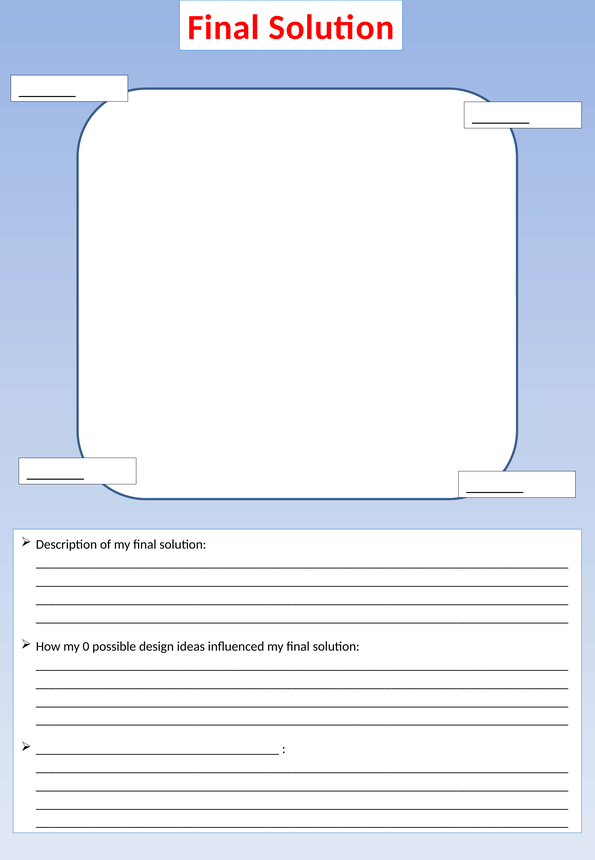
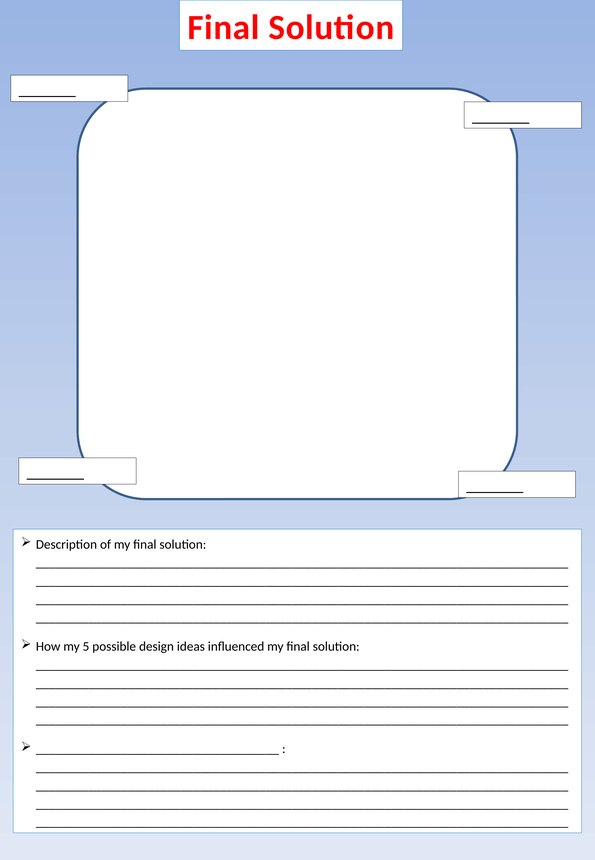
0: 0 -> 5
